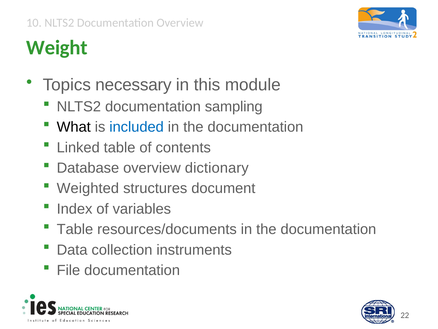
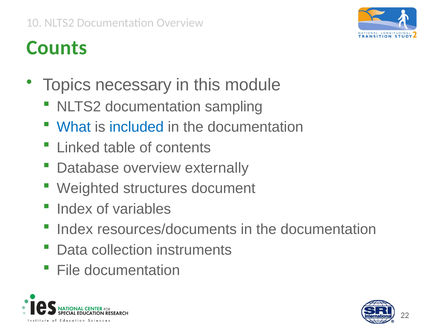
Weight: Weight -> Counts
What colour: black -> blue
dictionary: dictionary -> externally
Table at (75, 229): Table -> Index
